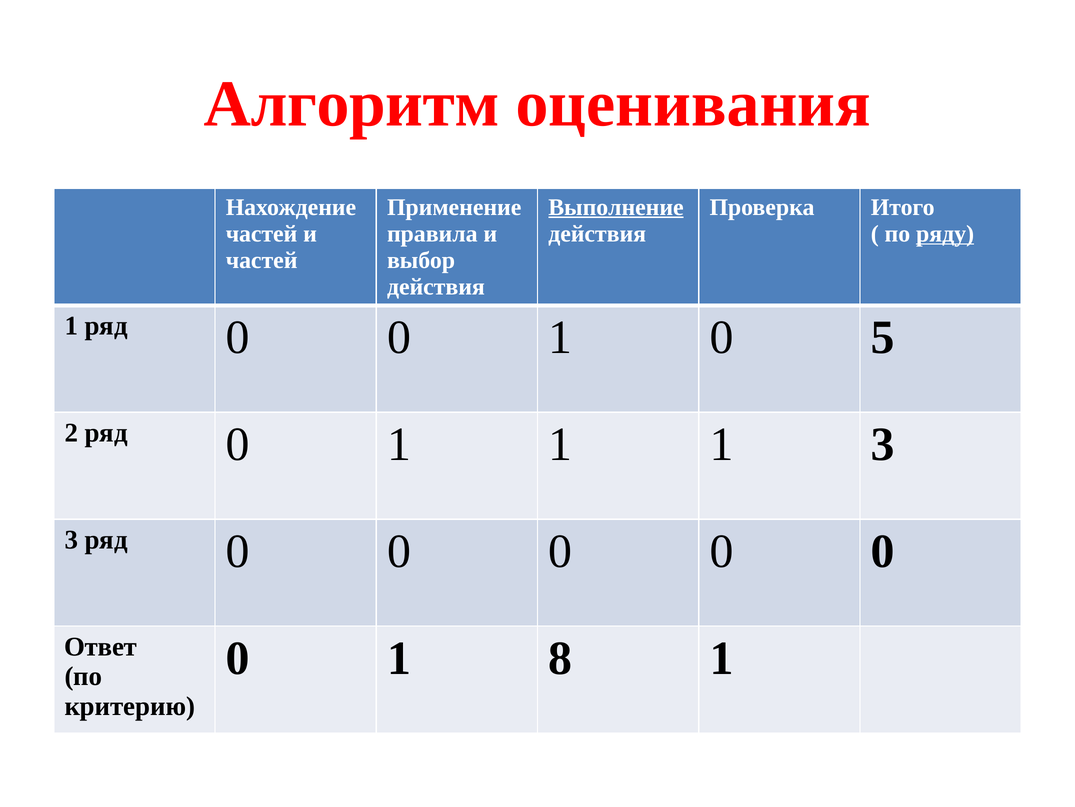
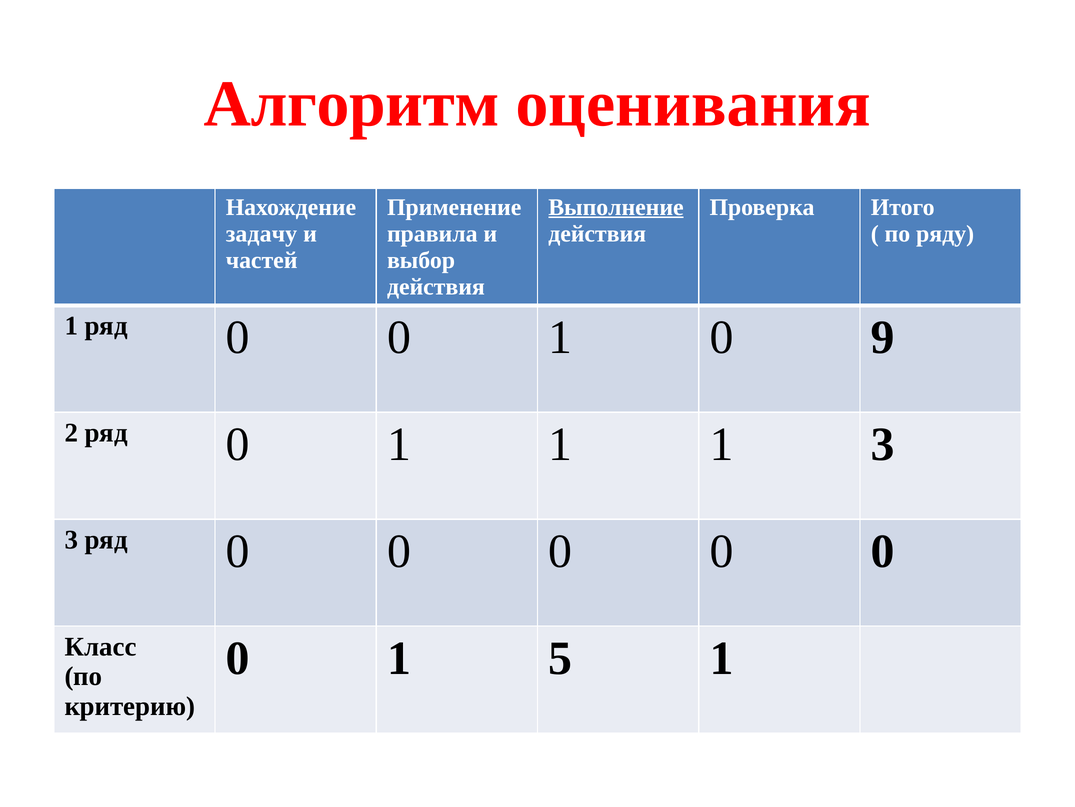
частей at (262, 233): частей -> задачу
ряду underline: present -> none
5: 5 -> 9
Ответ: Ответ -> Класс
8: 8 -> 5
